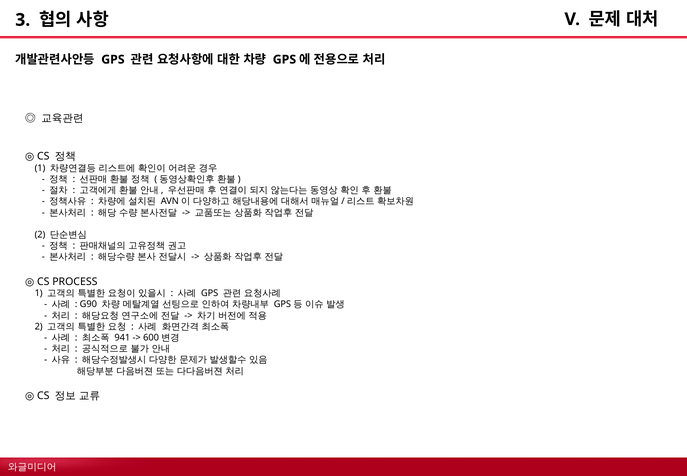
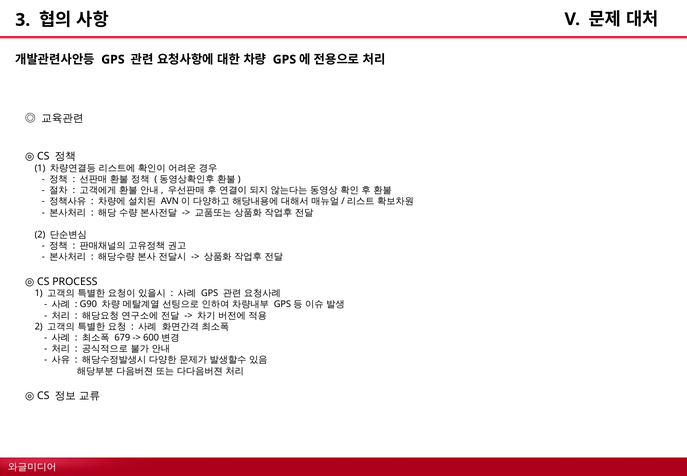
941: 941 -> 679
